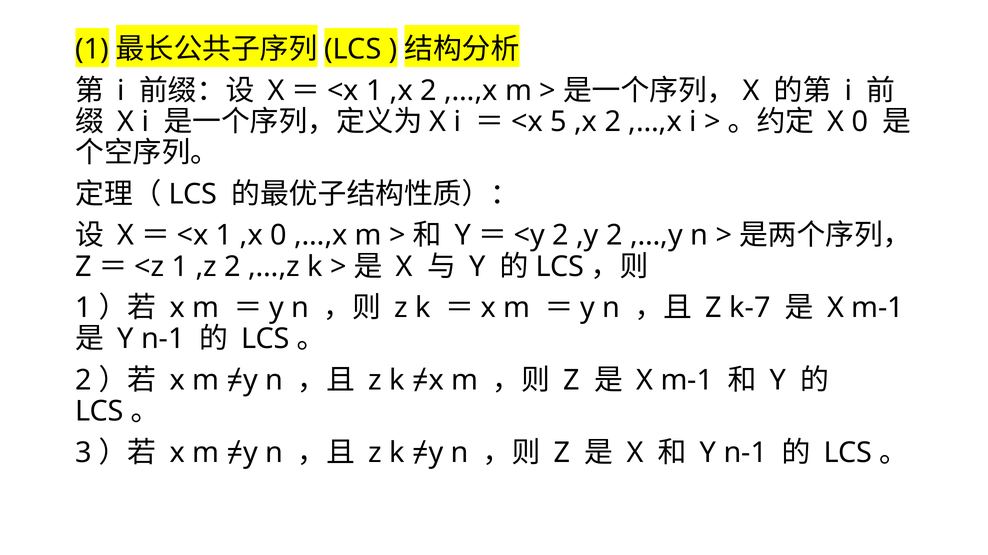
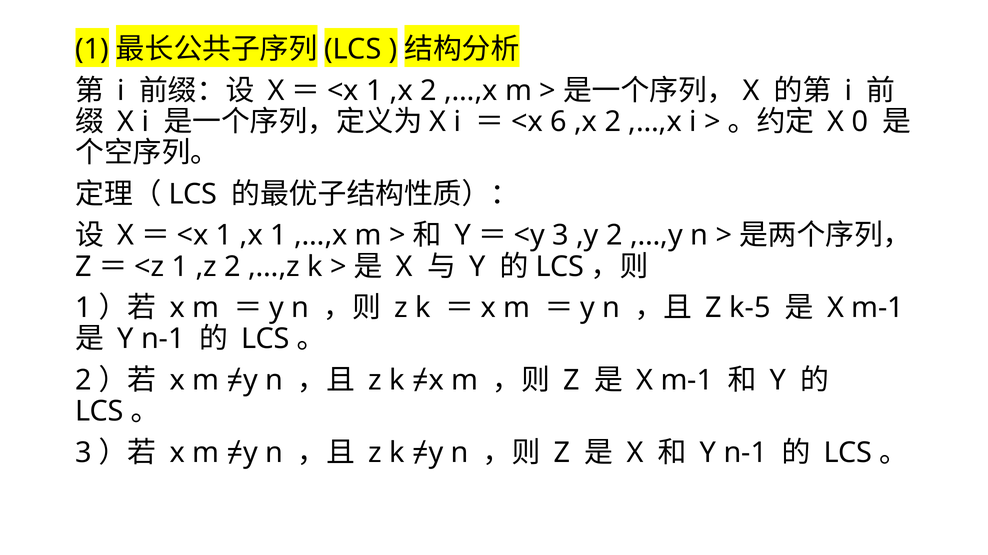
5: 5 -> 6
,x 0: 0 -> 1
2 at (561, 236): 2 -> 3
k-7: k-7 -> k-5
